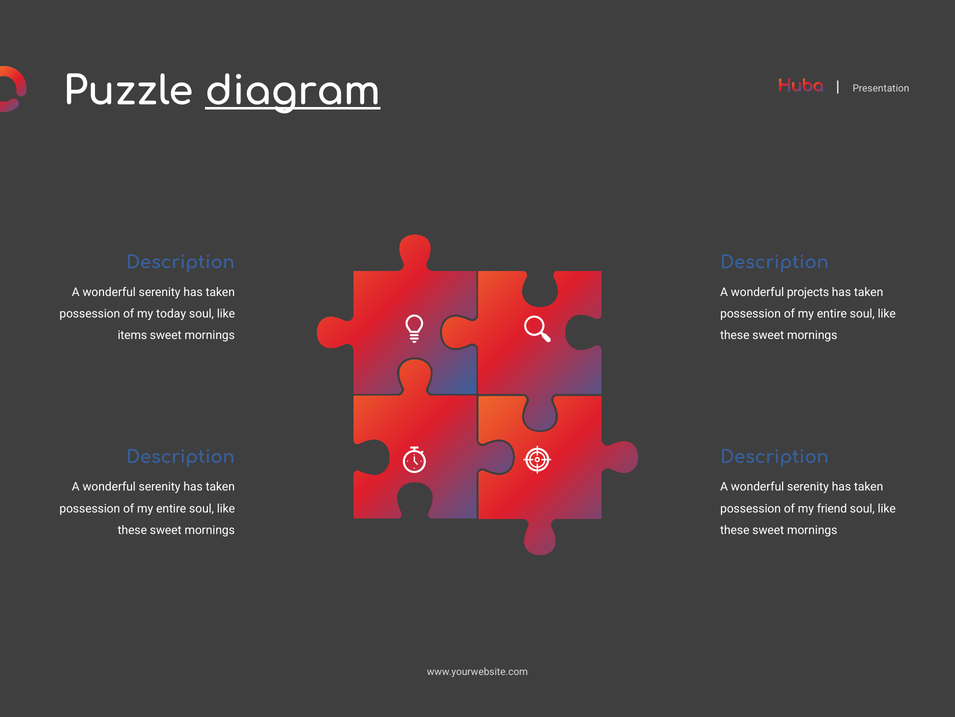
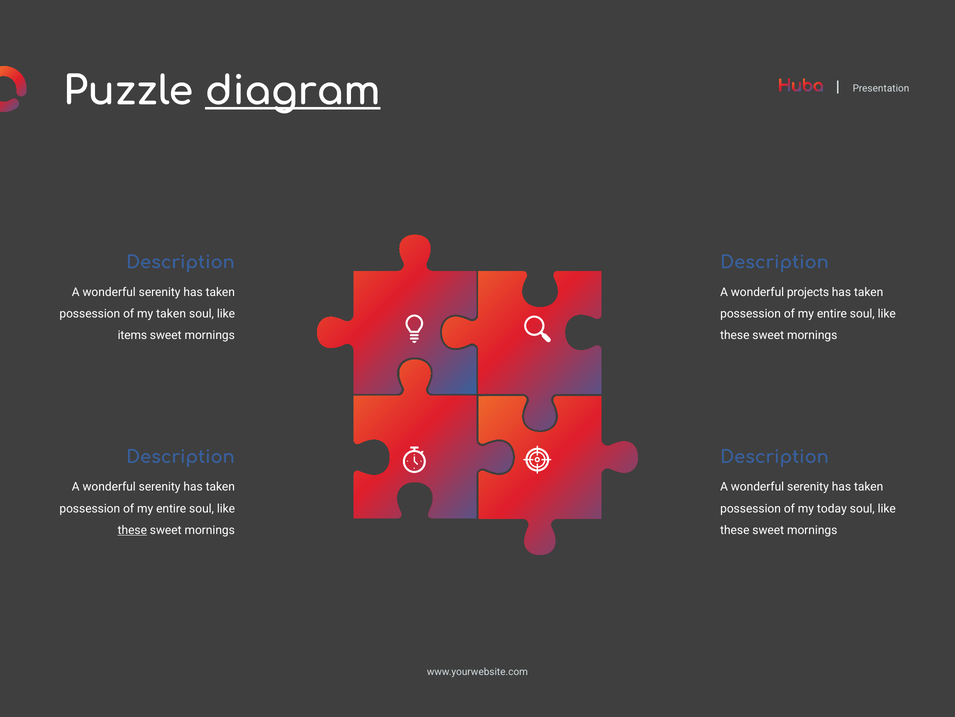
my today: today -> taken
friend: friend -> today
these at (132, 530) underline: none -> present
